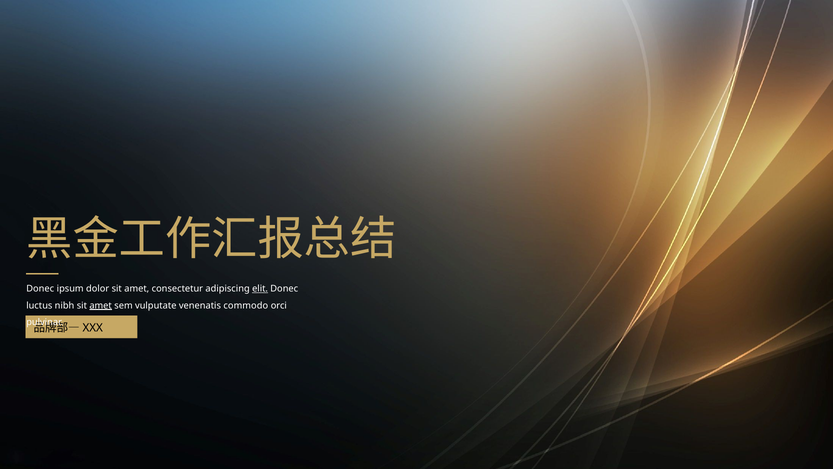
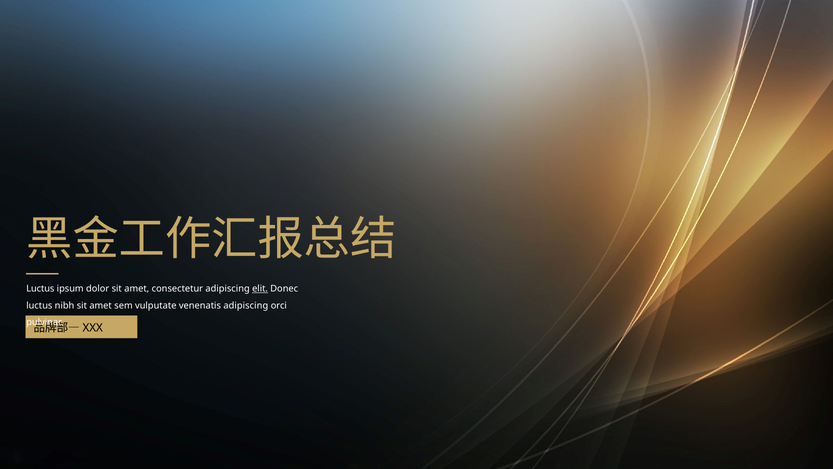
Donec at (40, 289): Donec -> Luctus
amet at (101, 305) underline: present -> none
venenatis commodo: commodo -> adipiscing
